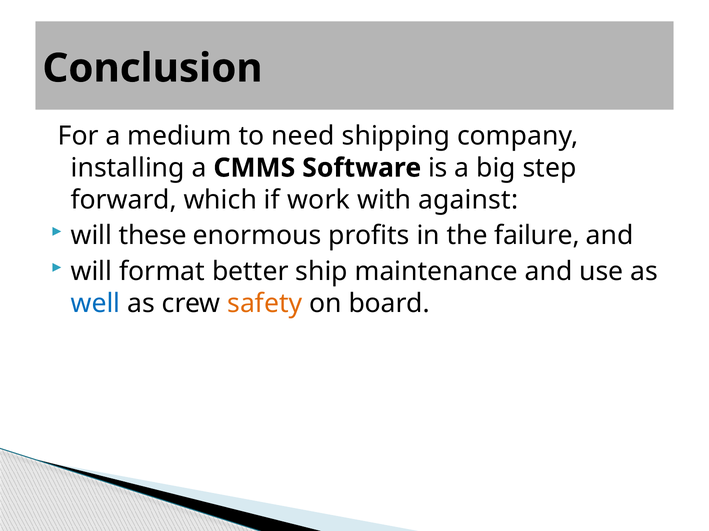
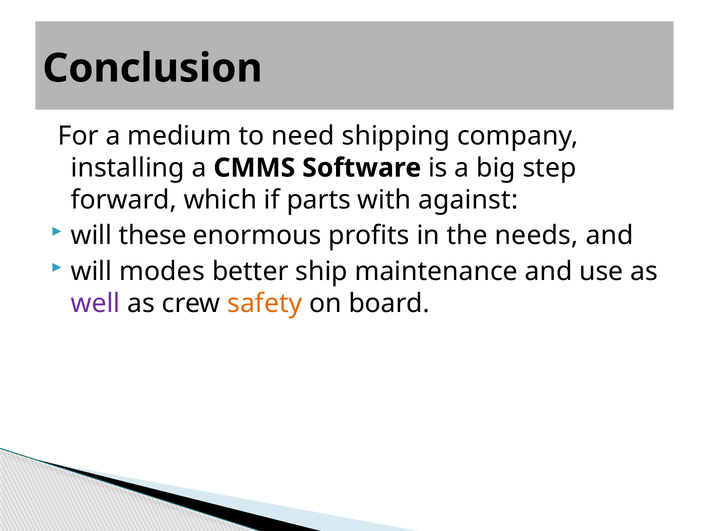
work: work -> parts
failure: failure -> needs
format: format -> modes
well colour: blue -> purple
